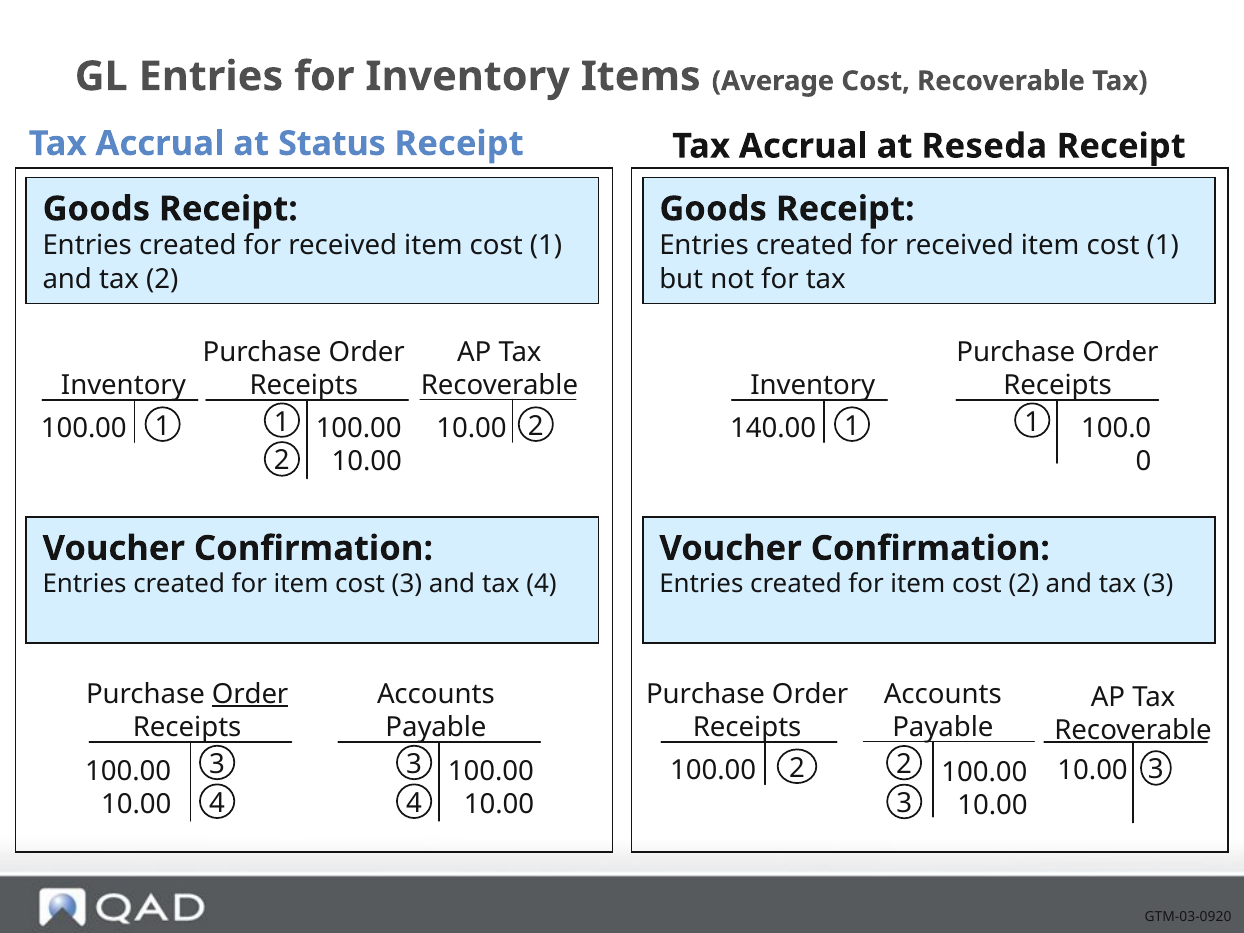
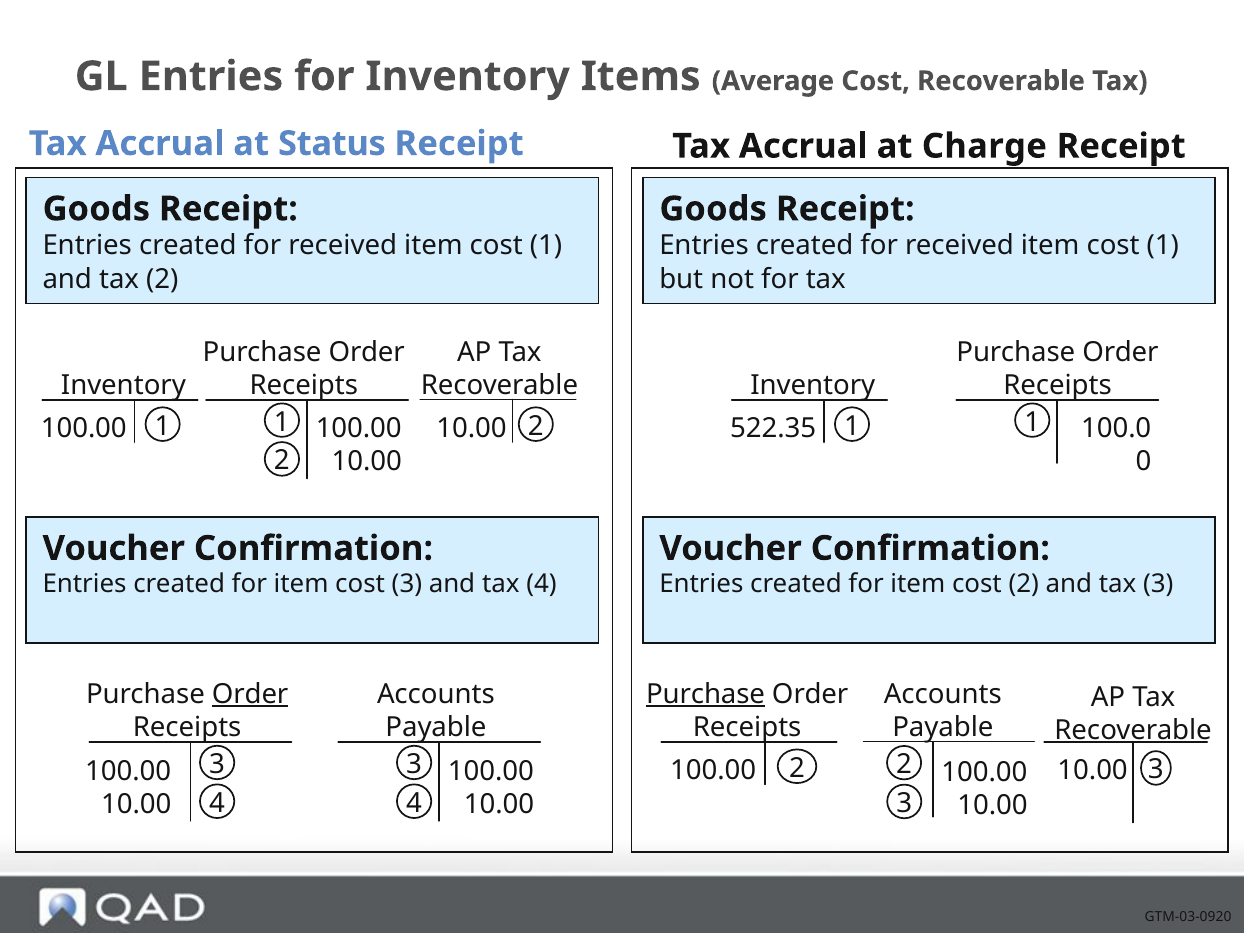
Reseda: Reseda -> Charge
140.00: 140.00 -> 522.35
Purchase at (706, 694) underline: none -> present
